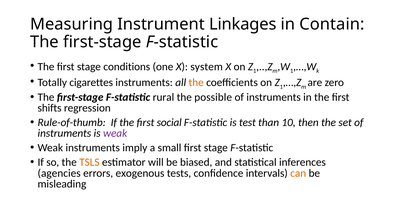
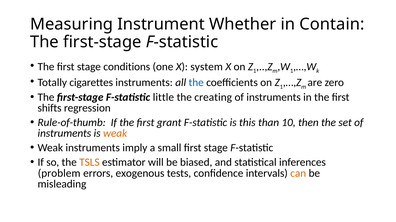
Linkages: Linkages -> Whether
the at (196, 83) colour: orange -> blue
rural: rural -> little
possible: possible -> creating
social: social -> grant
test: test -> this
weak at (115, 134) colour: purple -> orange
agencies: agencies -> problem
